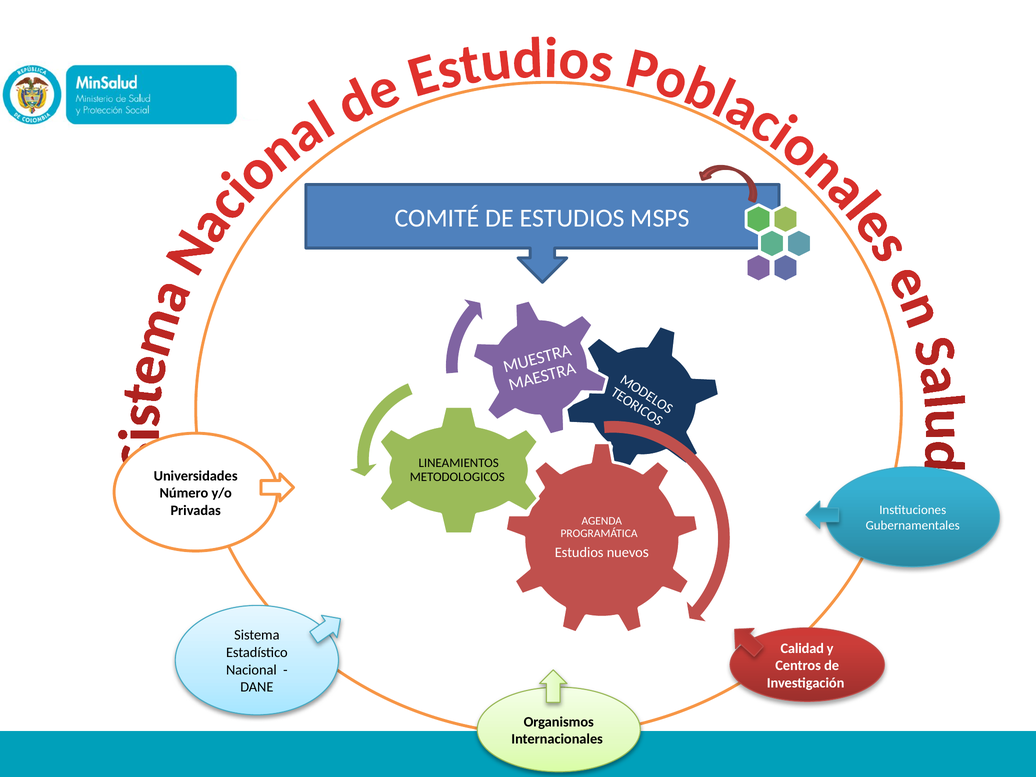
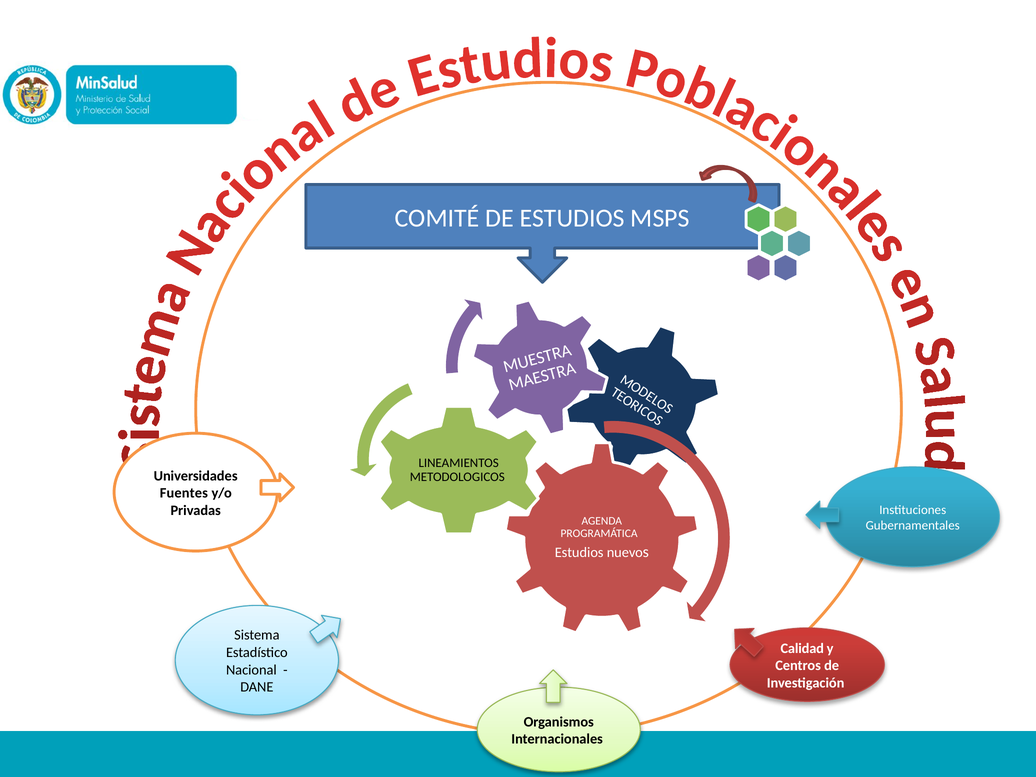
Número: Número -> Fuentes
